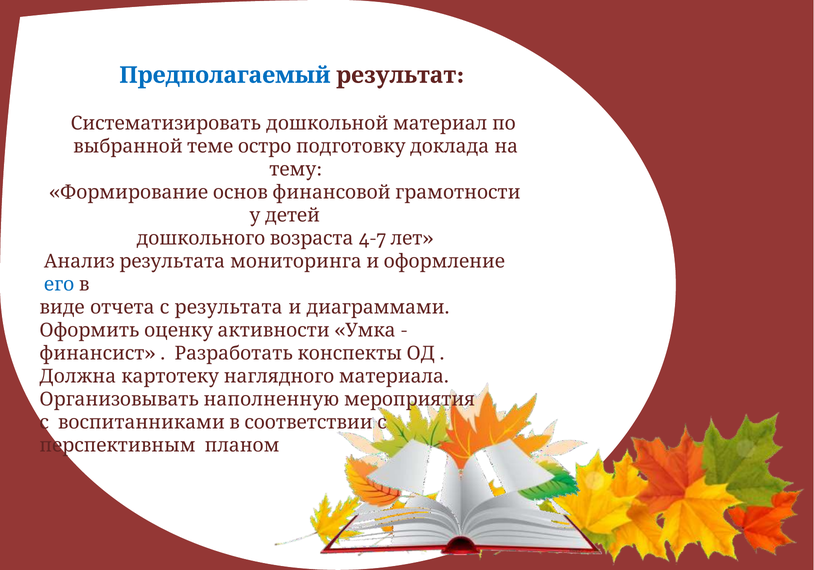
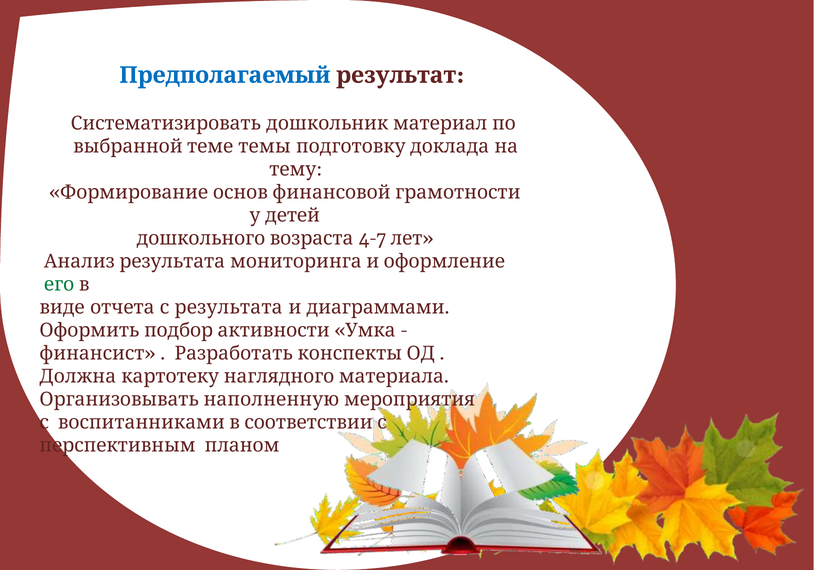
дошкольной: дошкольной -> дошкольник
остро: остро -> темы
его colour: blue -> green
оценку: оценку -> подбор
